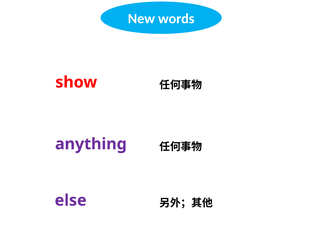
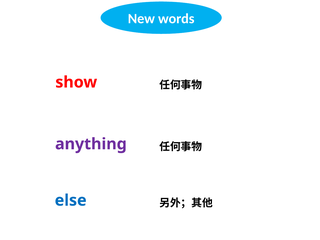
else colour: purple -> blue
